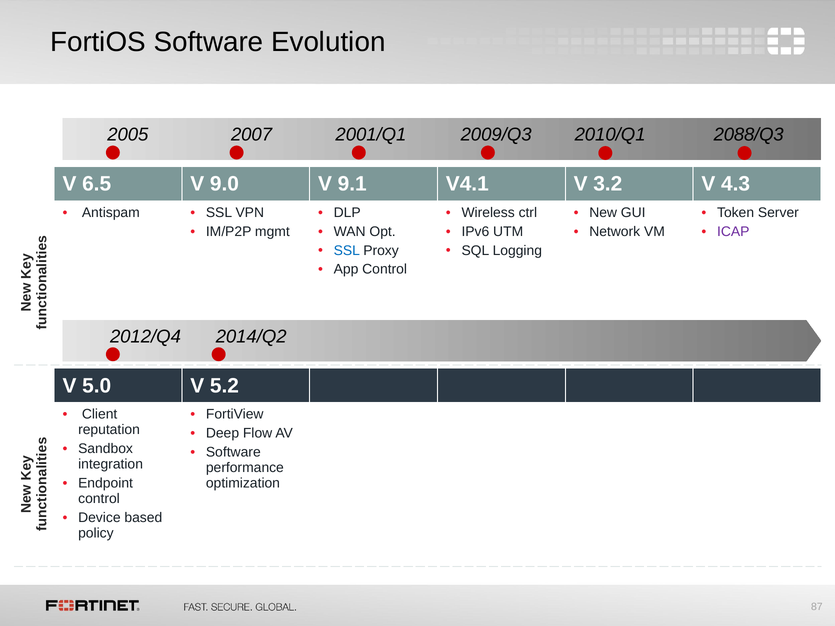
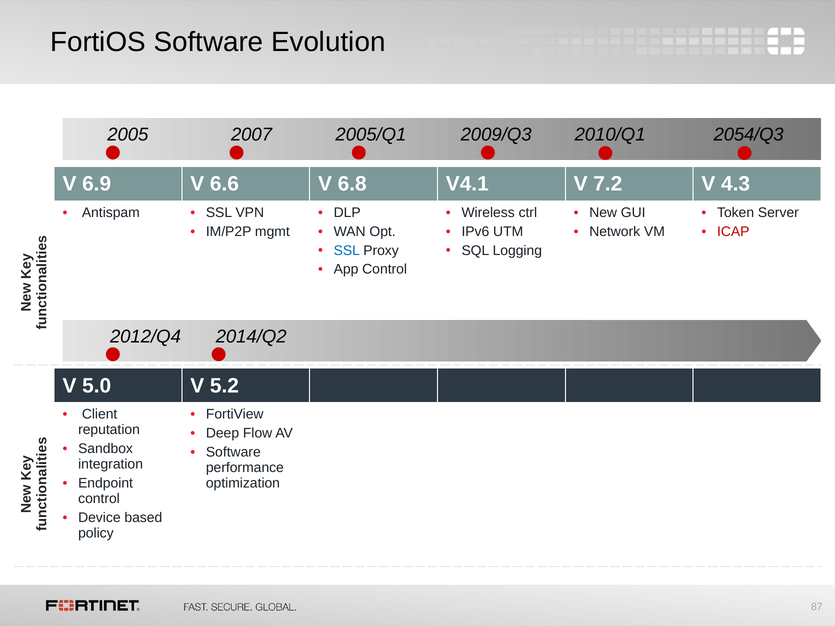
2001/Q1: 2001/Q1 -> 2005/Q1
2088/Q3: 2088/Q3 -> 2054/Q3
6.5: 6.5 -> 6.9
9.0: 9.0 -> 6.6
9.1: 9.1 -> 6.8
3.2: 3.2 -> 7.2
ICAP colour: purple -> red
